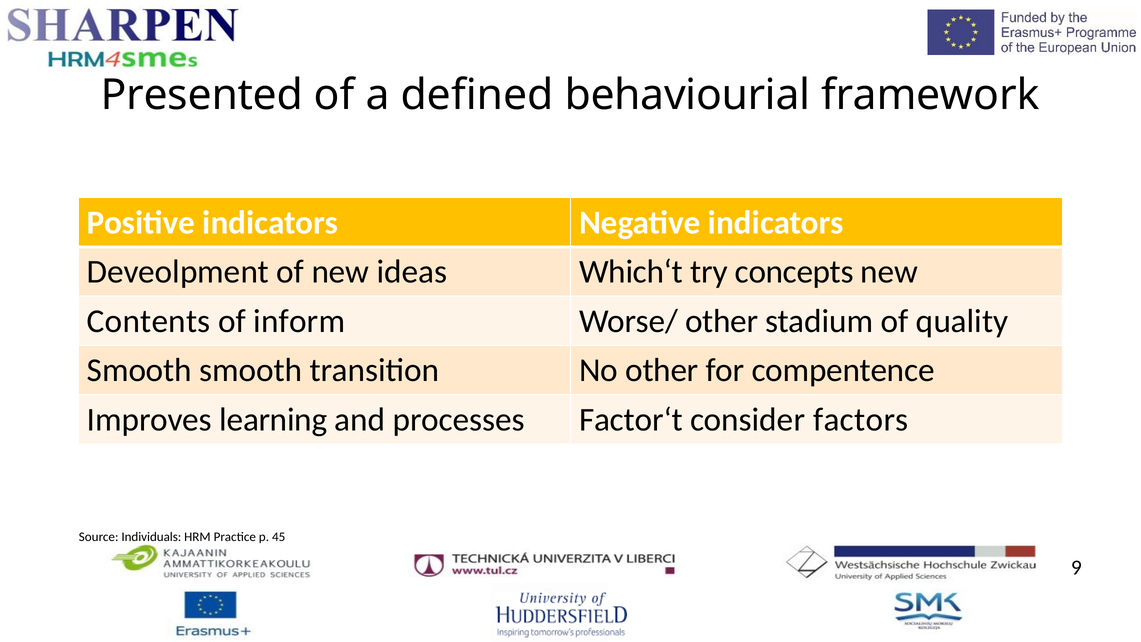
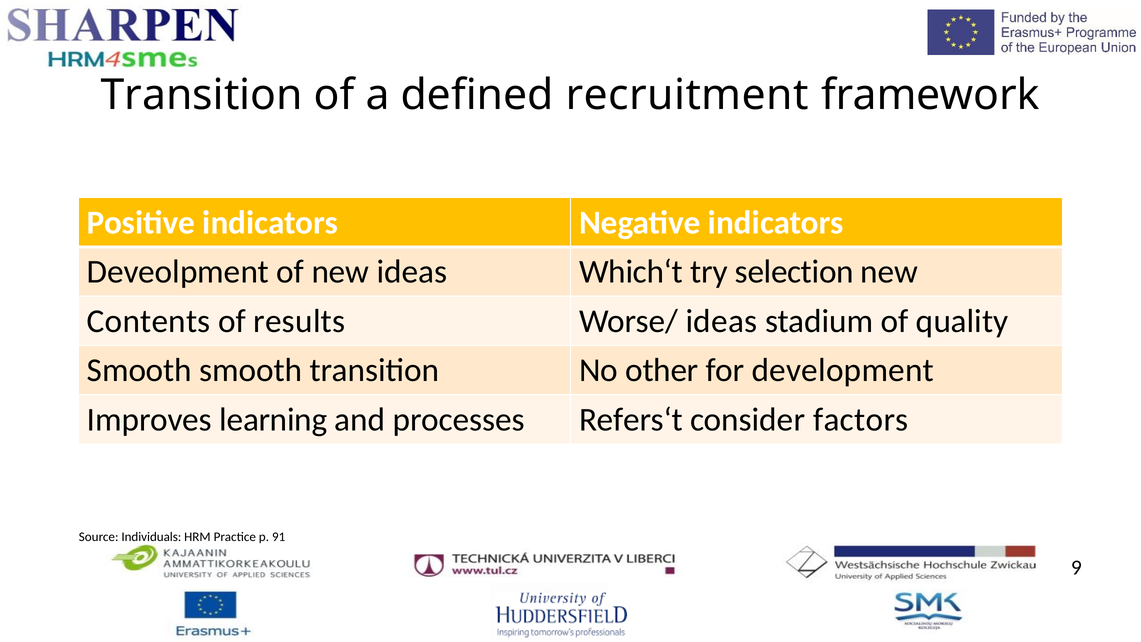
Presented at (202, 95): Presented -> Transition
behaviourial: behaviourial -> recruitment
concepts: concepts -> selection
inform: inform -> results
Worse/ other: other -> ideas
compentence: compentence -> development
Factor‘t: Factor‘t -> Refers‘t
45: 45 -> 91
